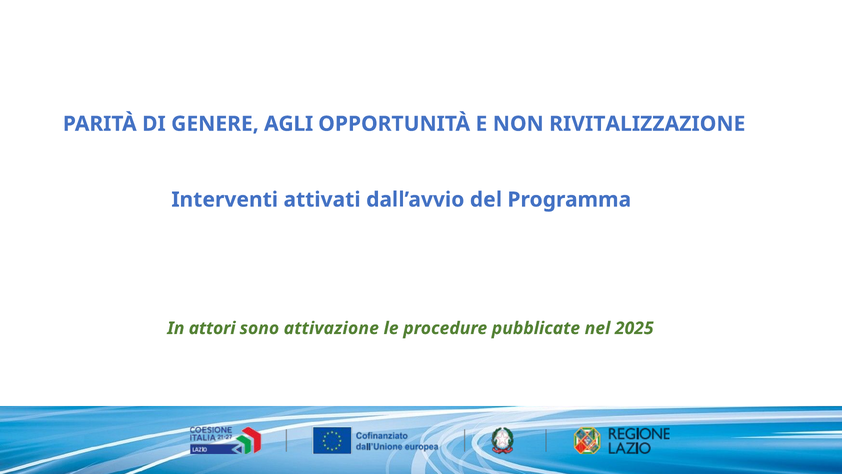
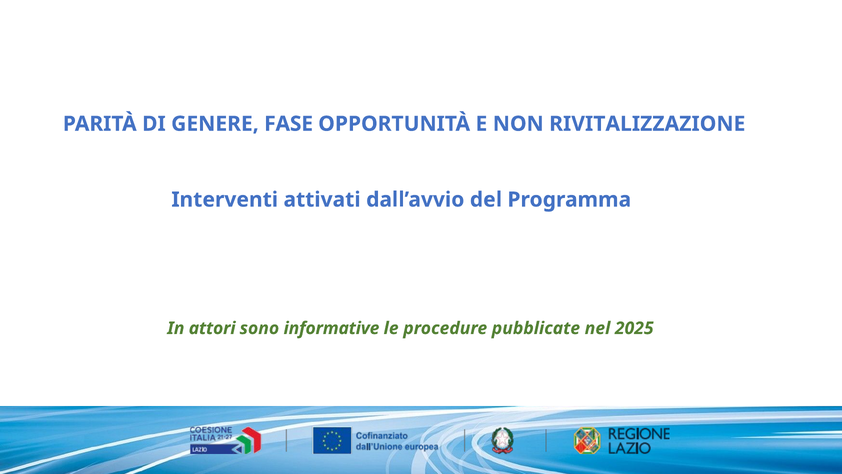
AGLI: AGLI -> FASE
attivazione: attivazione -> informative
